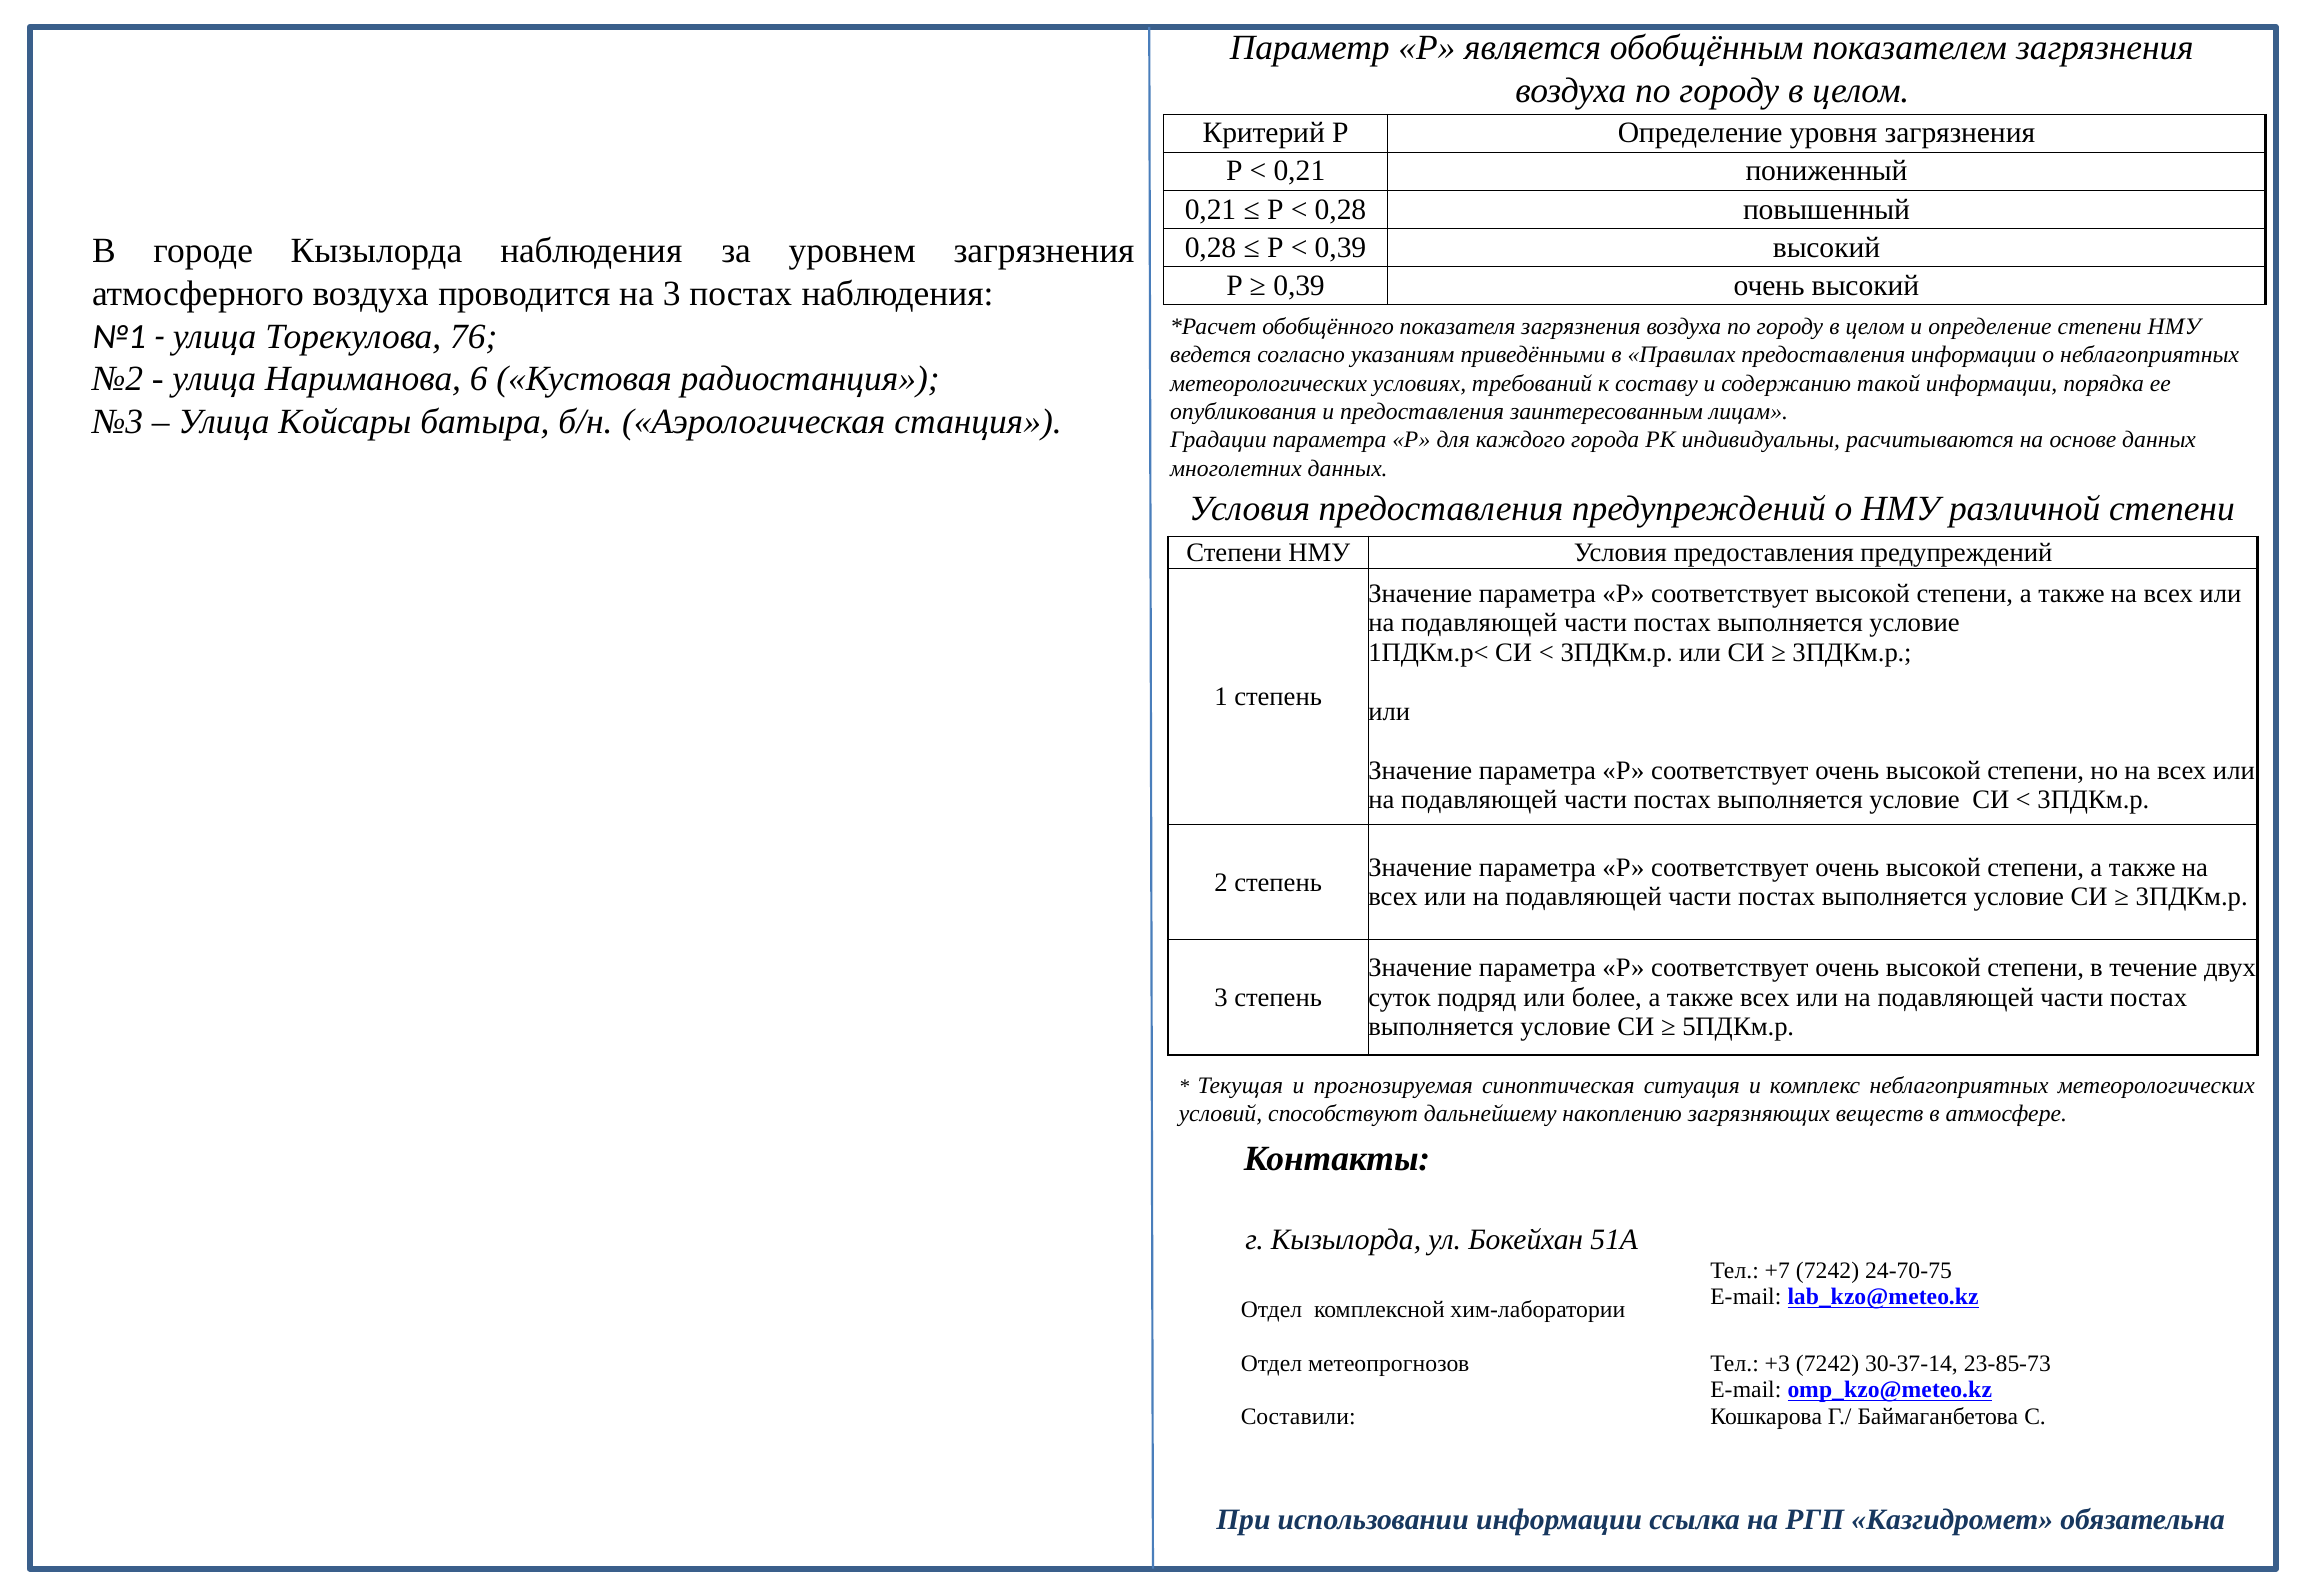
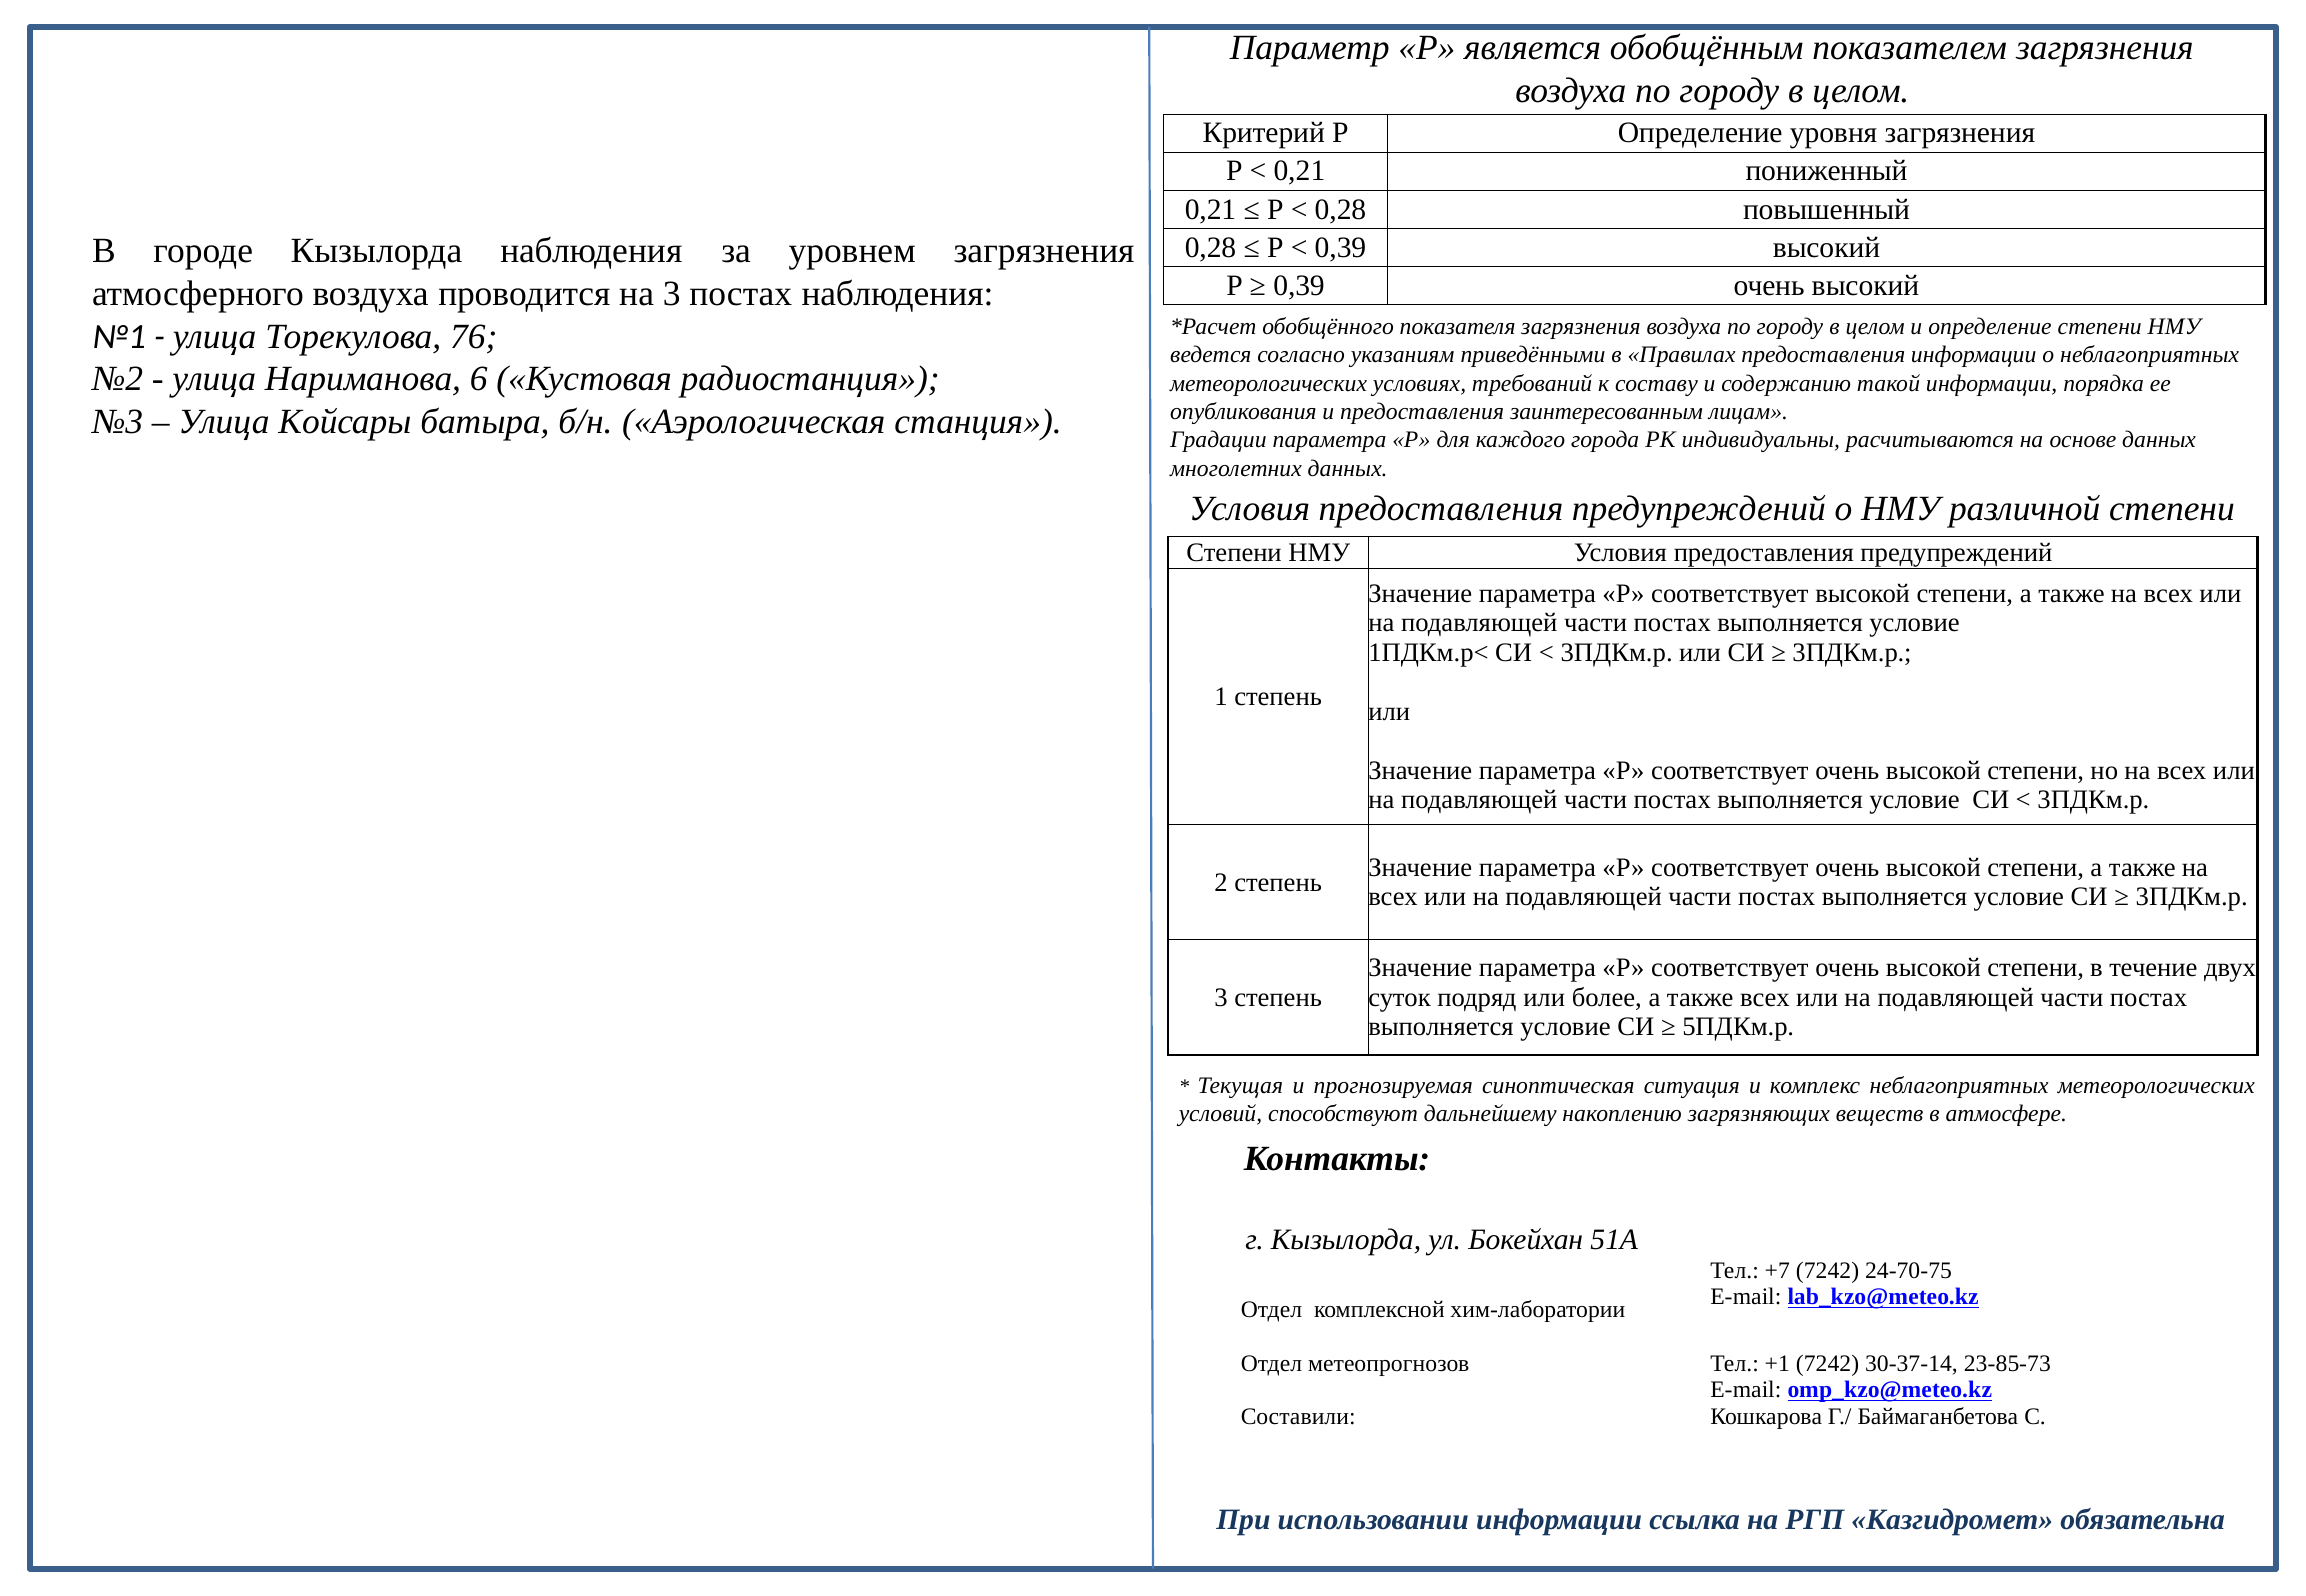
+3: +3 -> +1
